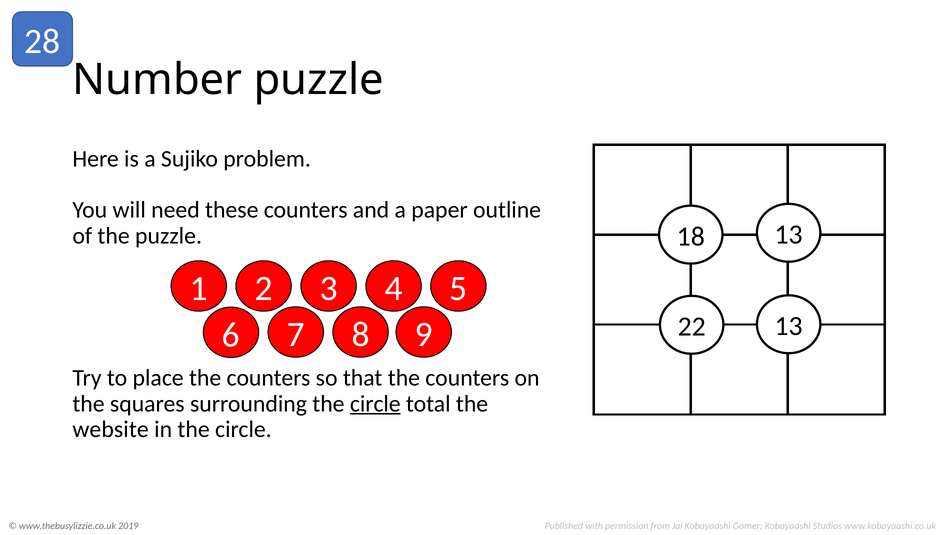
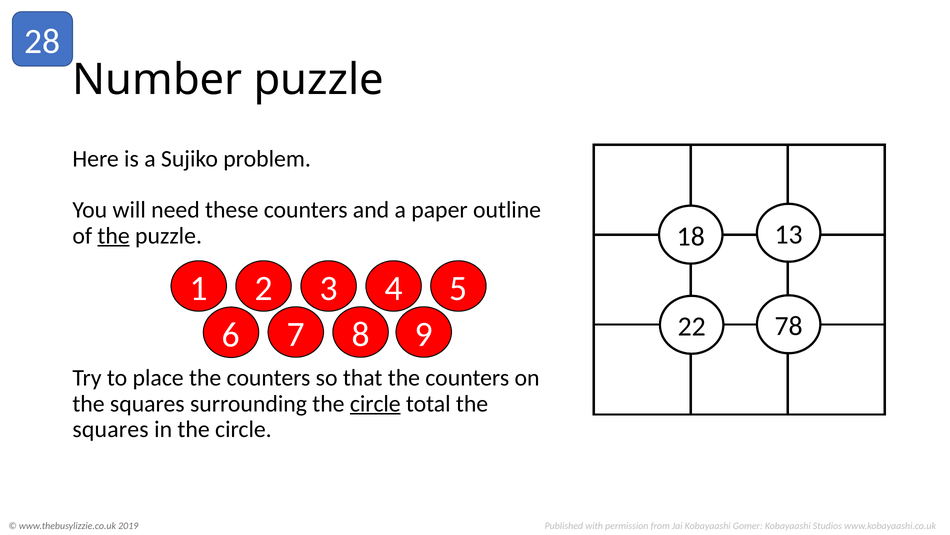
the at (114, 235) underline: none -> present
22 13: 13 -> 78
website at (111, 429): website -> squares
